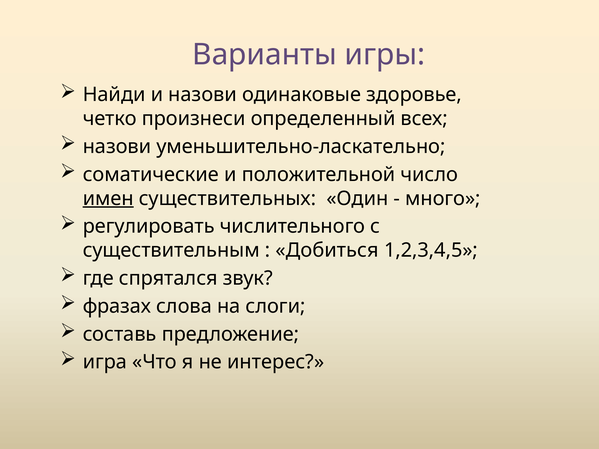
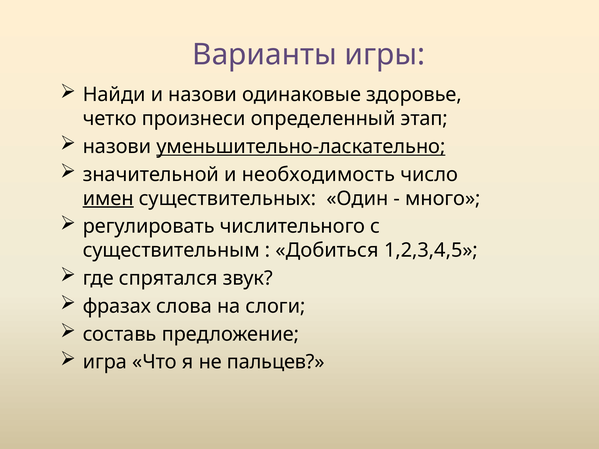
всех: всех -> этап
уменьшительно-ласкательно underline: none -> present
соматические: соматические -> значительной
положительной: положительной -> необходимость
интерес: интерес -> пальцев
